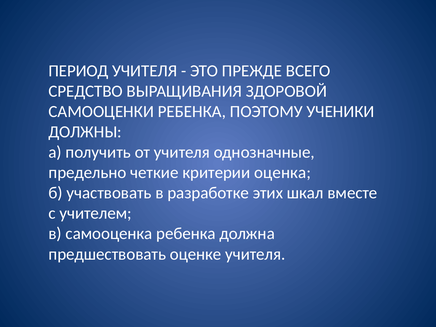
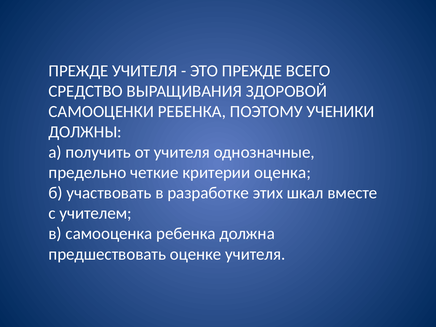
ПЕРИОД at (79, 71): ПЕРИОД -> ПРЕЖДЕ
